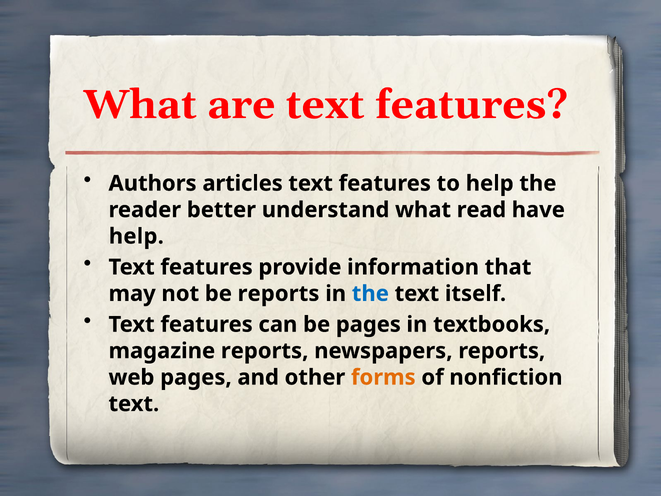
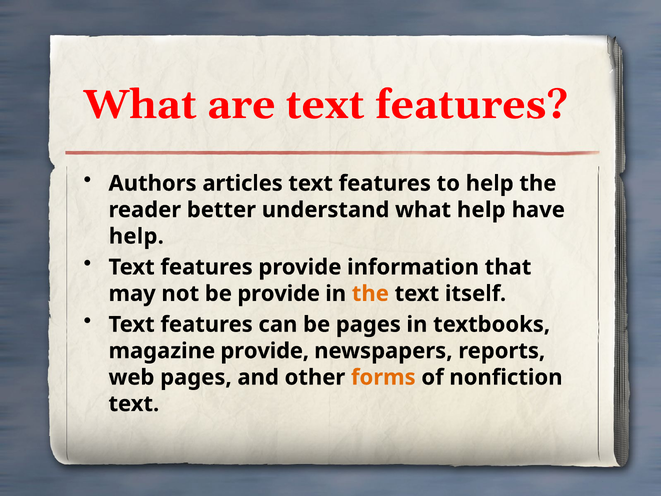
what read: read -> help
be reports: reports -> provide
the at (370, 293) colour: blue -> orange
magazine reports: reports -> provide
